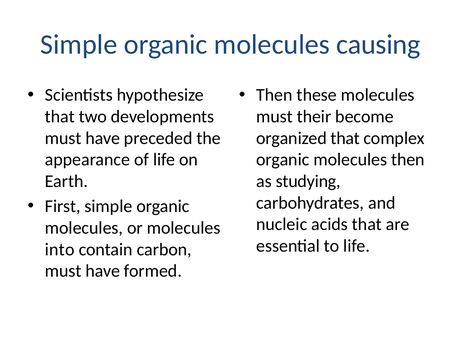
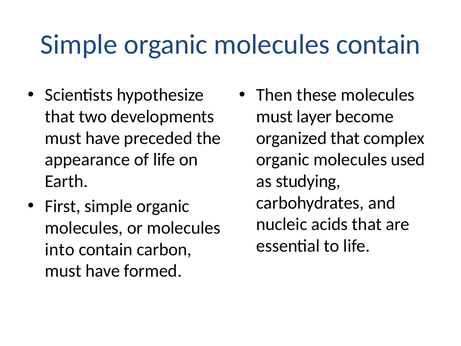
molecules causing: causing -> contain
their: their -> layer
molecules then: then -> used
